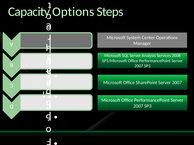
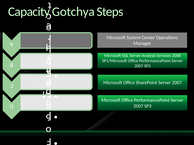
Options: Options -> Gotchya
